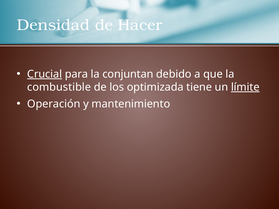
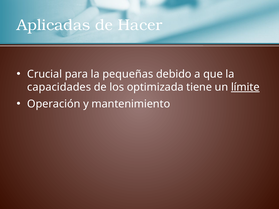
Densidad: Densidad -> Aplicadas
Crucial underline: present -> none
conjuntan: conjuntan -> pequeñas
combustible: combustible -> capacidades
